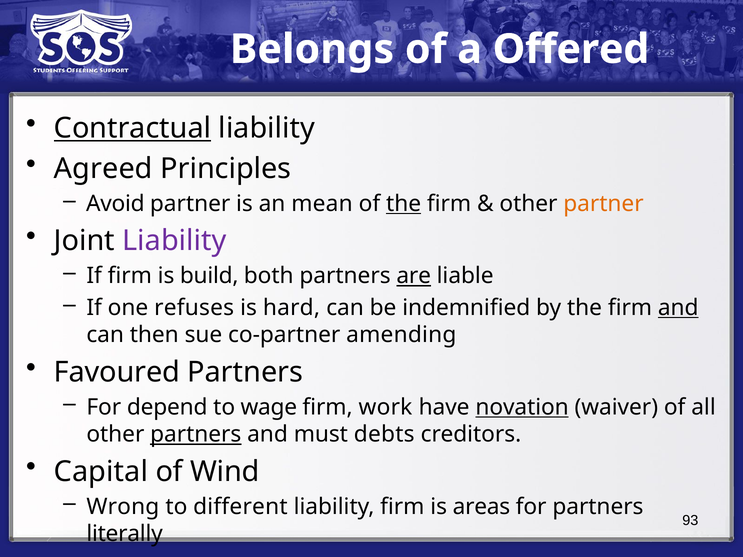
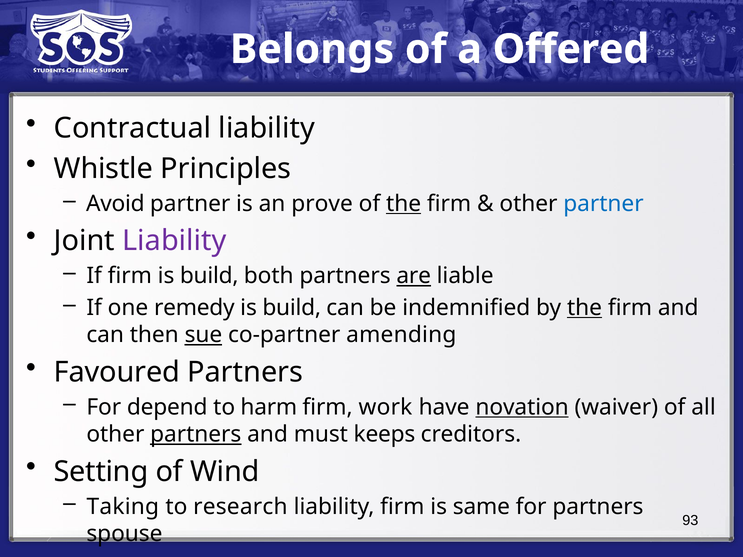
Contractual underline: present -> none
Agreed: Agreed -> Whistle
mean: mean -> prove
partner at (603, 204) colour: orange -> blue
refuses: refuses -> remedy
hard at (291, 308): hard -> build
the at (585, 308) underline: none -> present
and at (678, 308) underline: present -> none
sue underline: none -> present
wage: wage -> harm
debts: debts -> keeps
Capital: Capital -> Setting
Wrong: Wrong -> Taking
different: different -> research
areas: areas -> same
literally: literally -> spouse
